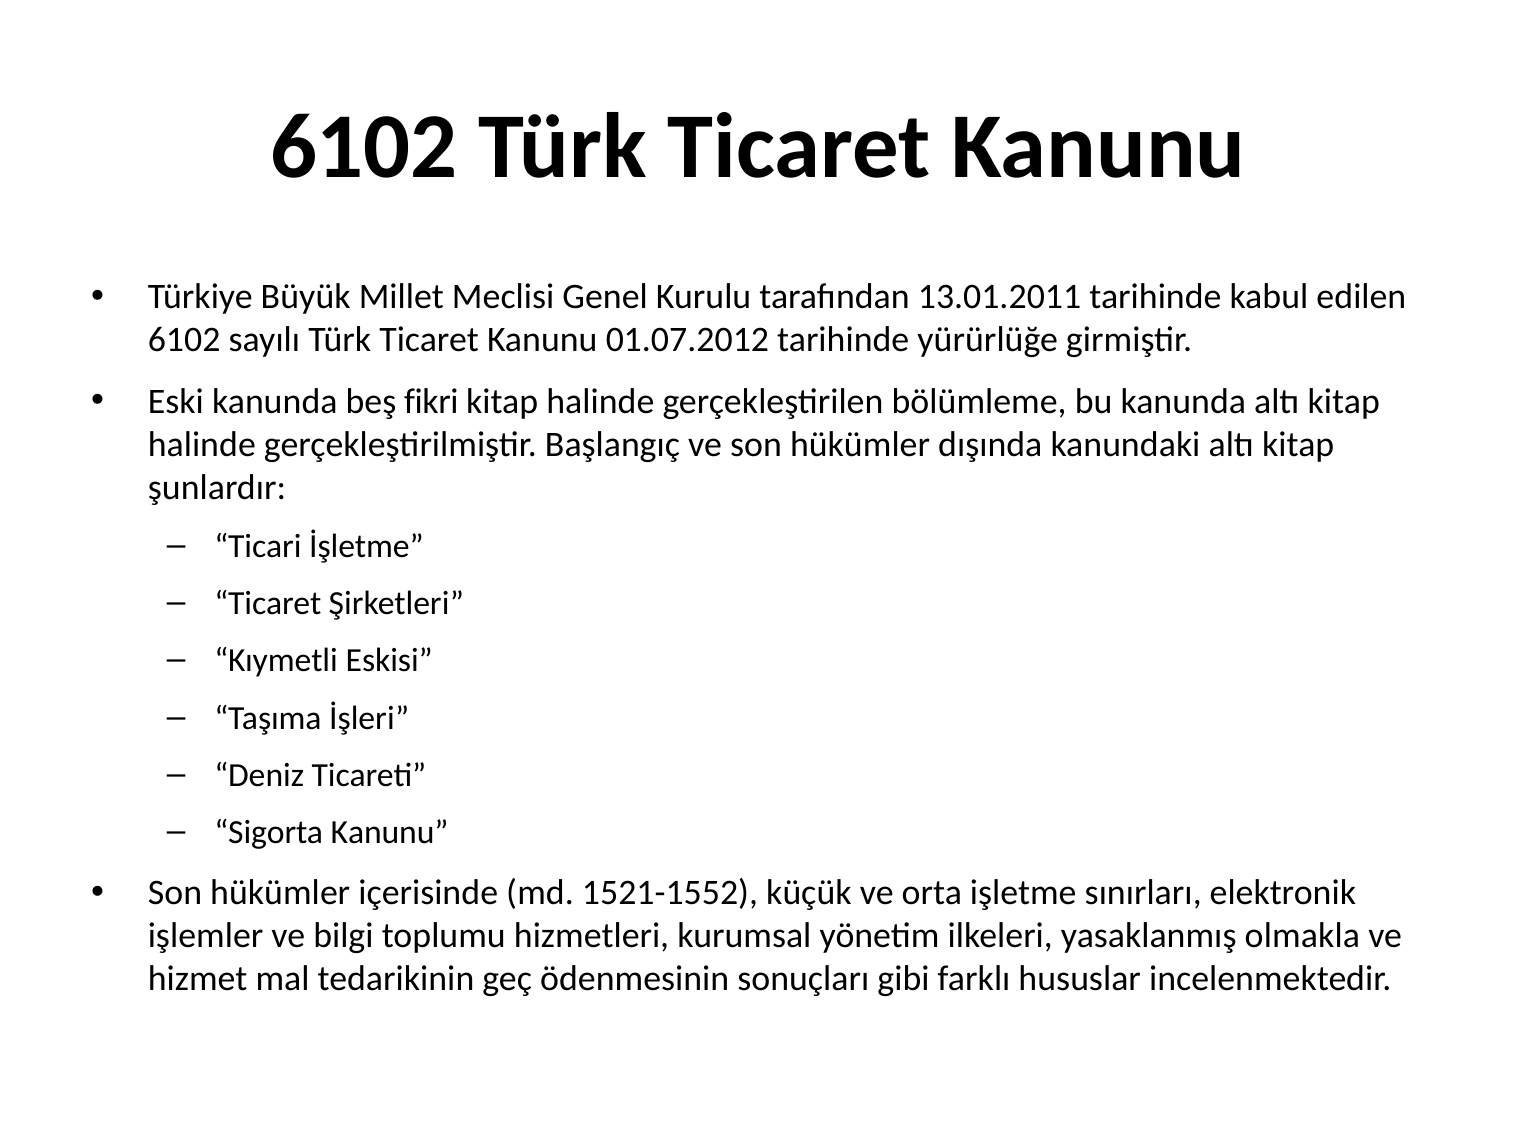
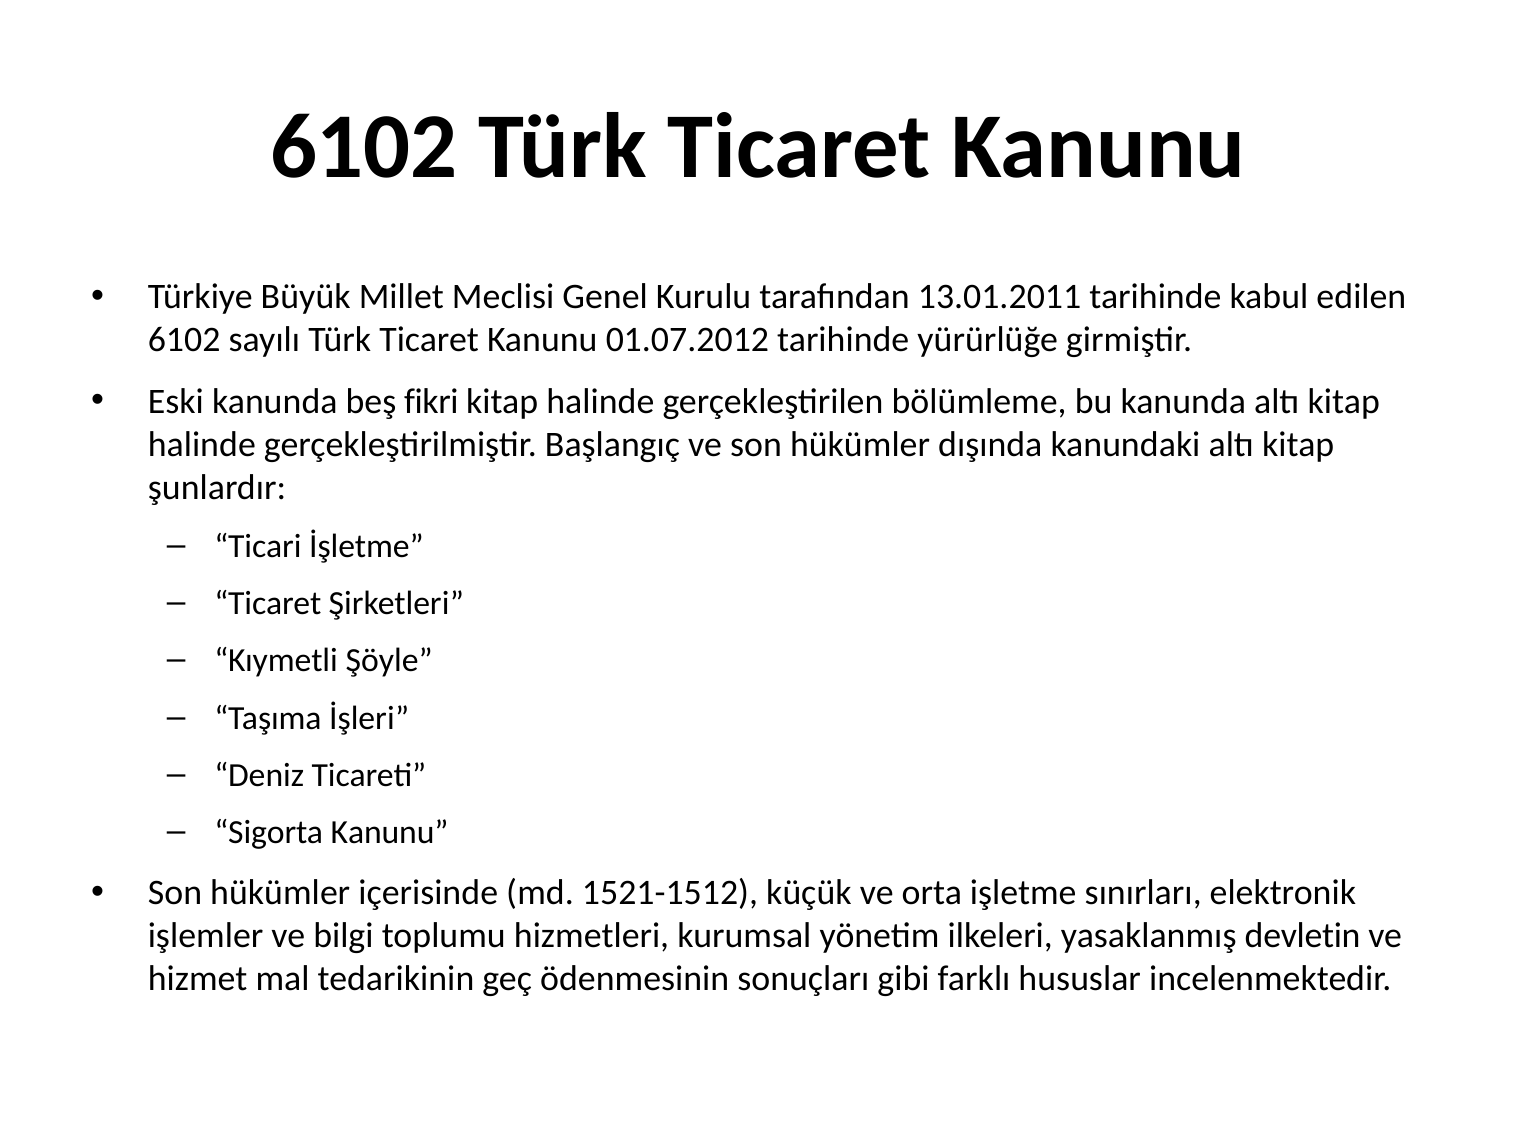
Eskisi: Eskisi -> Şöyle
1521-1552: 1521-1552 -> 1521-1512
olmakla: olmakla -> devletin
